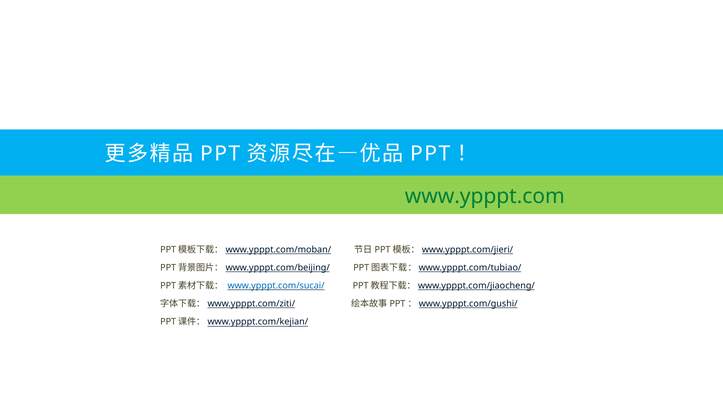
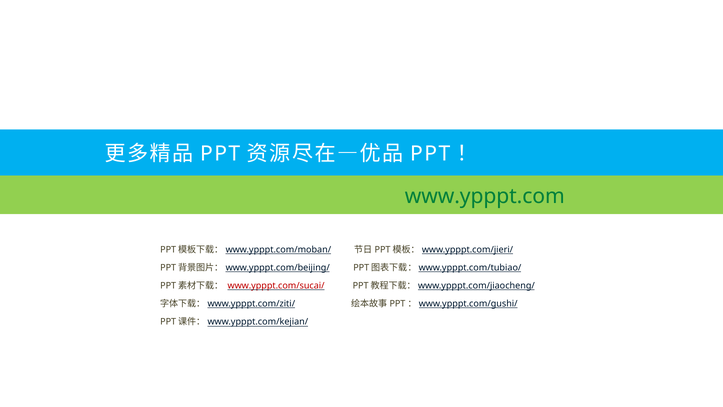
www.ypppt.com/sucai/ colour: blue -> red
